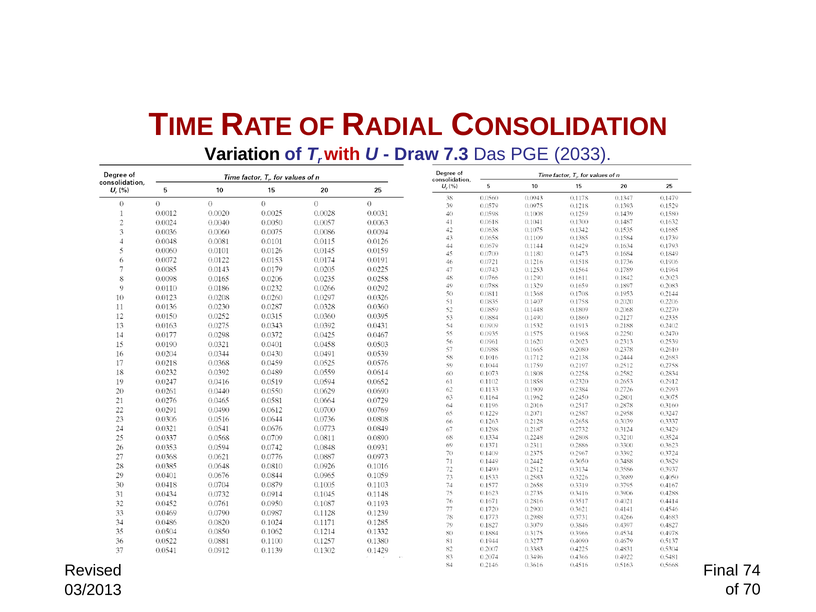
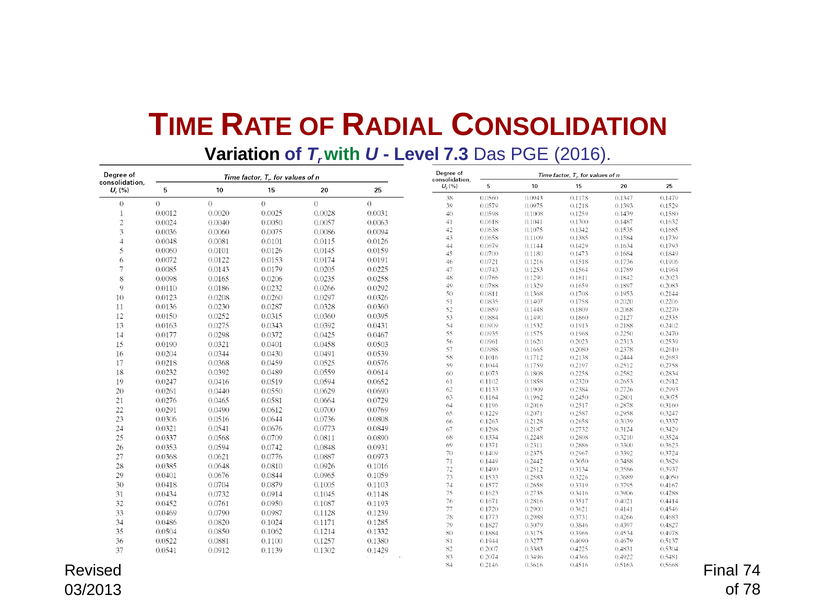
with colour: red -> green
Draw: Draw -> Level
2033: 2033 -> 2016
70: 70 -> 78
